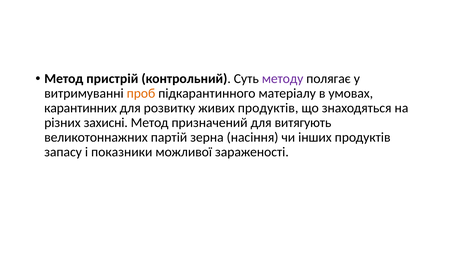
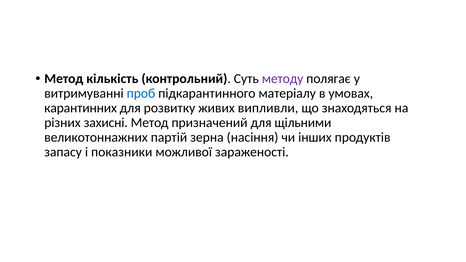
пристрій: пристрій -> кількість
проб colour: orange -> blue
живих продуктів: продуктів -> випливли
витягують: витягують -> щільними
